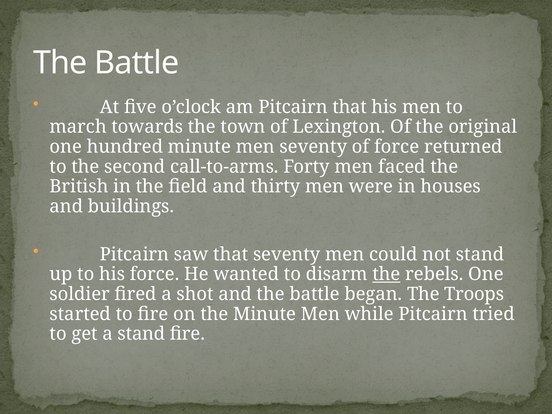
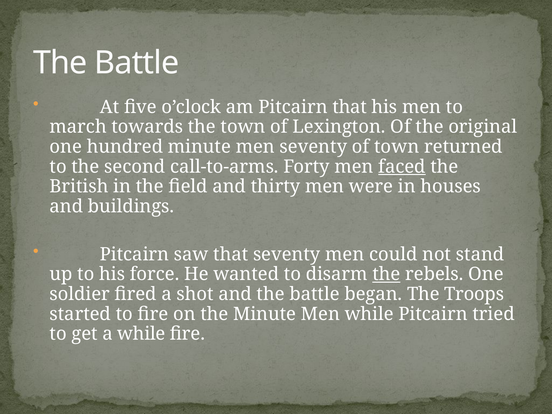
of force: force -> town
faced underline: none -> present
a stand: stand -> while
